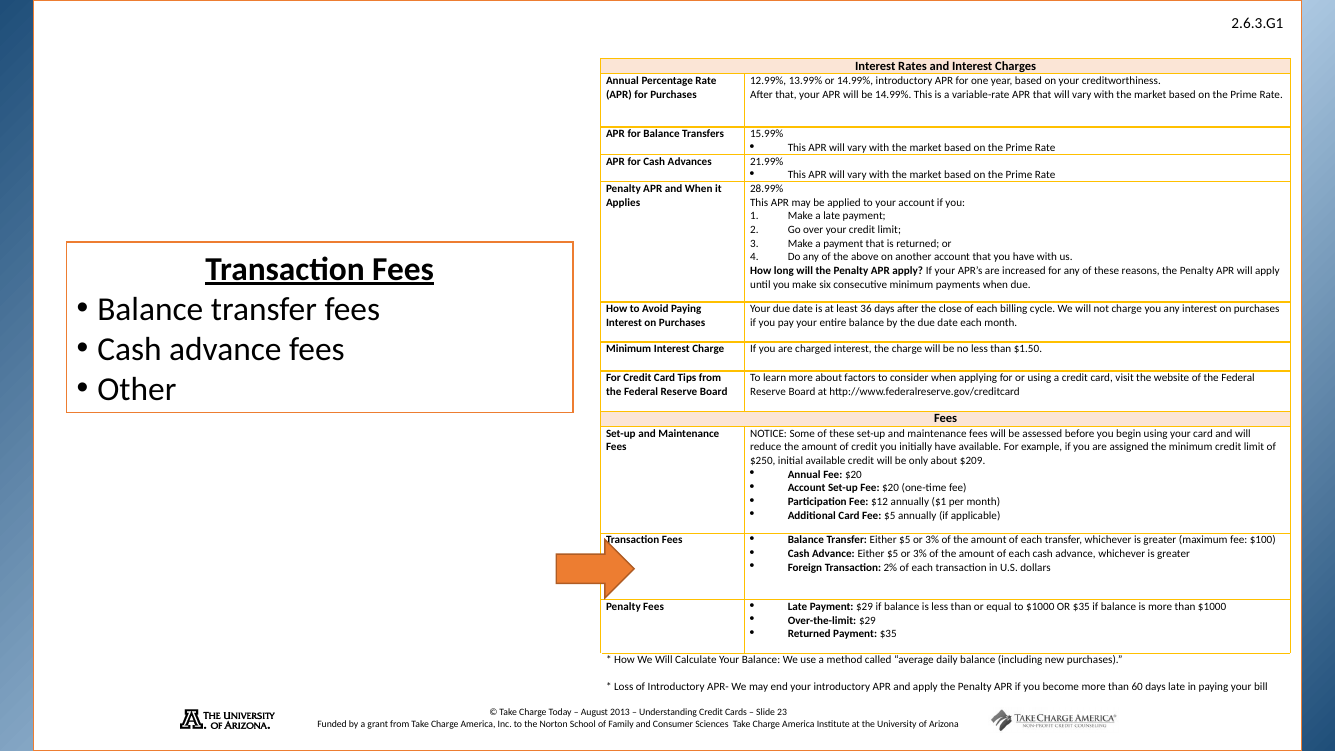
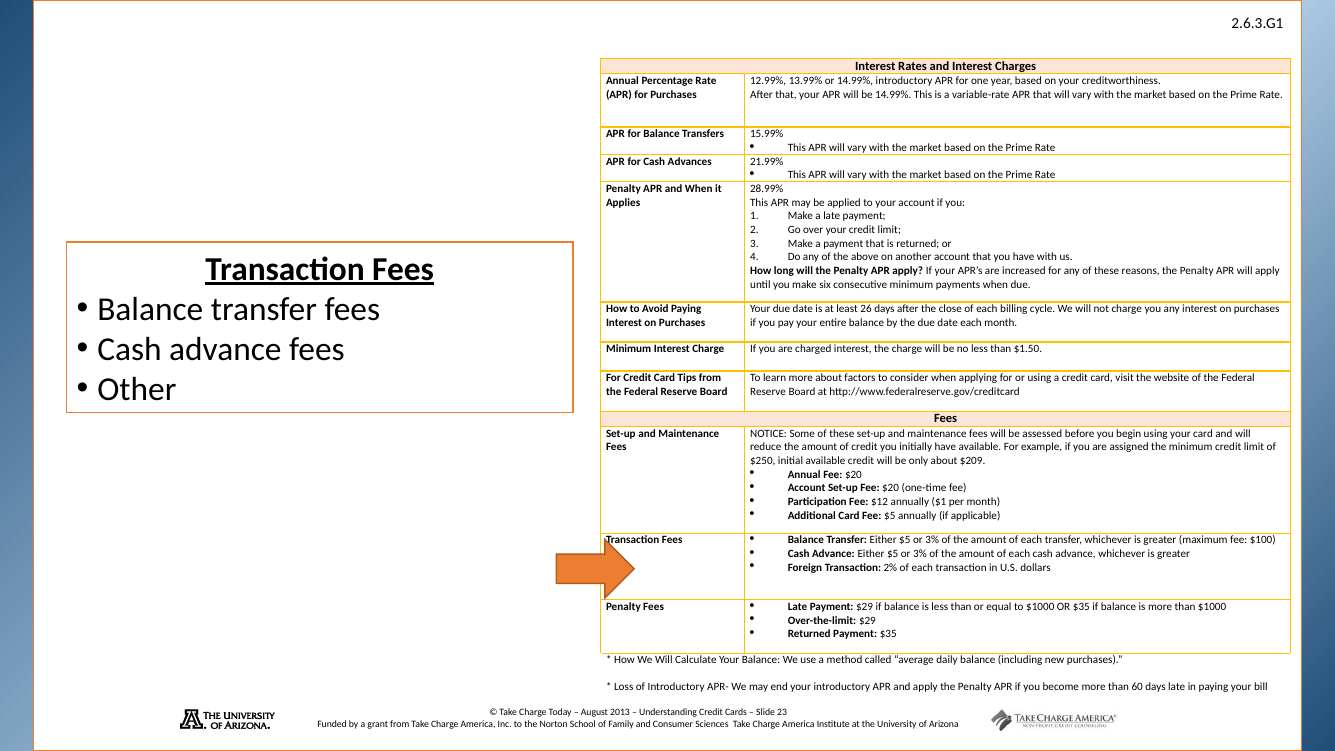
36: 36 -> 26
